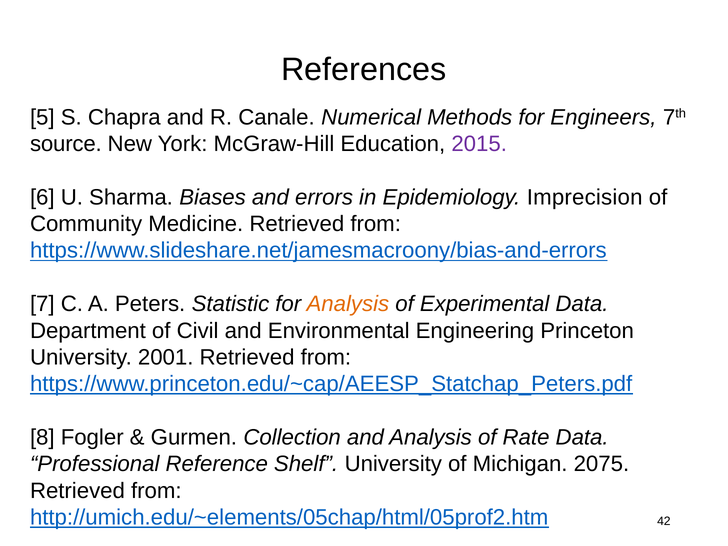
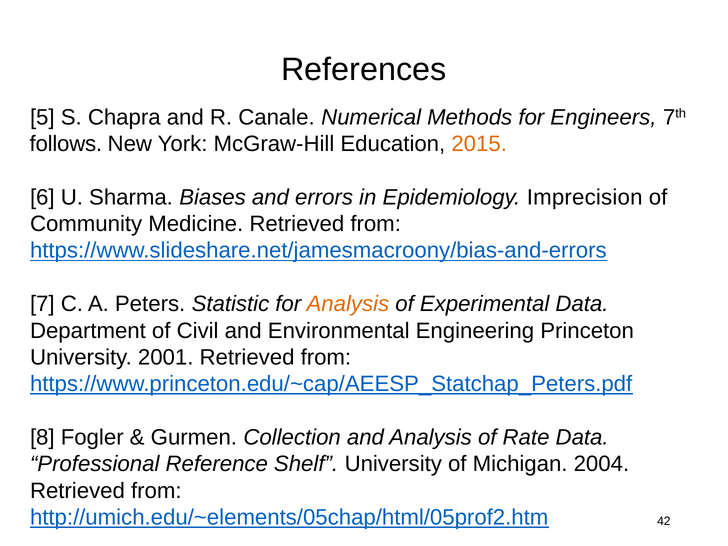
source: source -> follows
2015 colour: purple -> orange
2075: 2075 -> 2004
